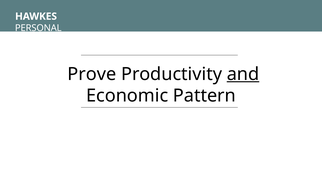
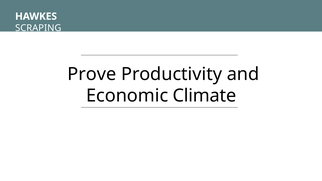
PERSONAL: PERSONAL -> SCRAPING
and underline: present -> none
Pattern: Pattern -> Climate
